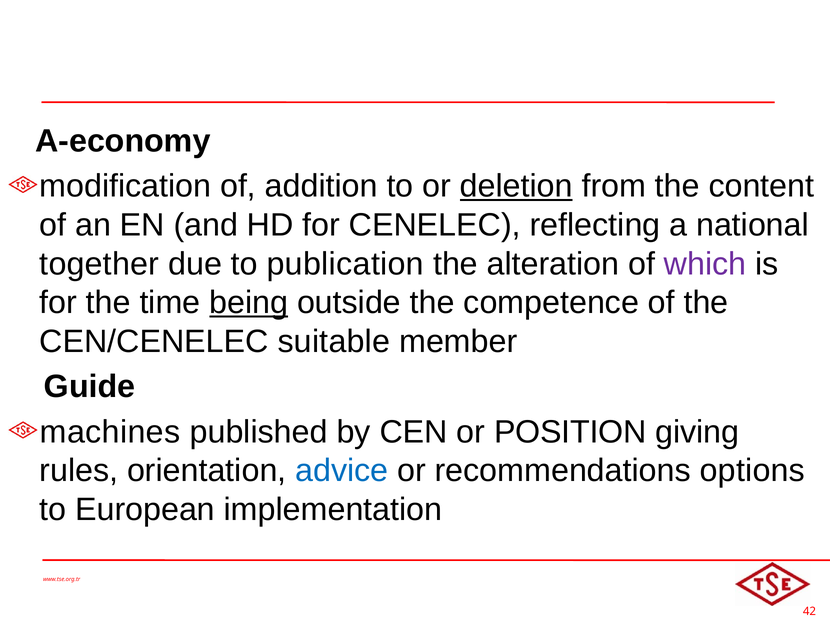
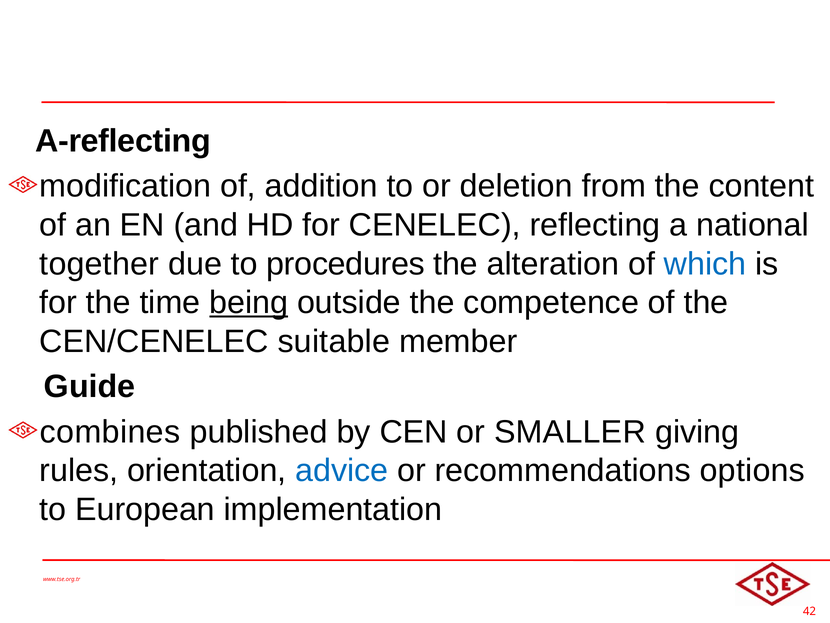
A-economy: A-economy -> A-reflecting
deletion underline: present -> none
publication: publication -> procedures
which colour: purple -> blue
machines: machines -> combines
POSITION: POSITION -> SMALLER
